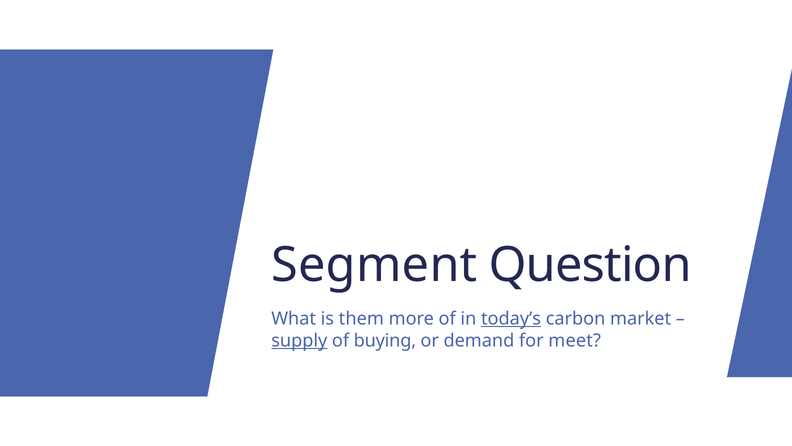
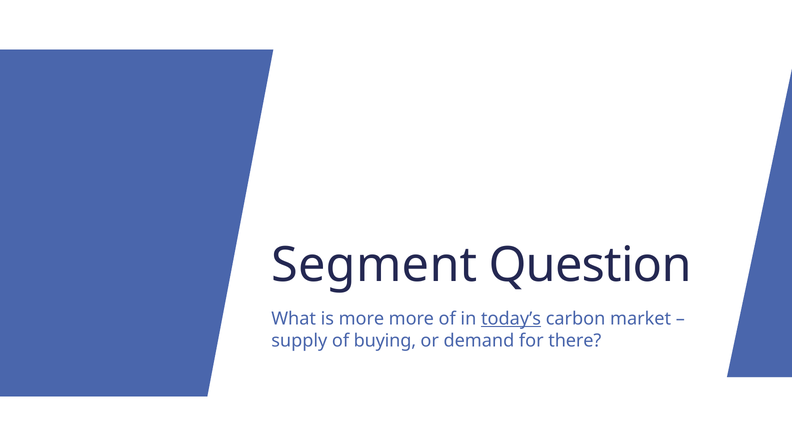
is them: them -> more
supply underline: present -> none
meet: meet -> there
